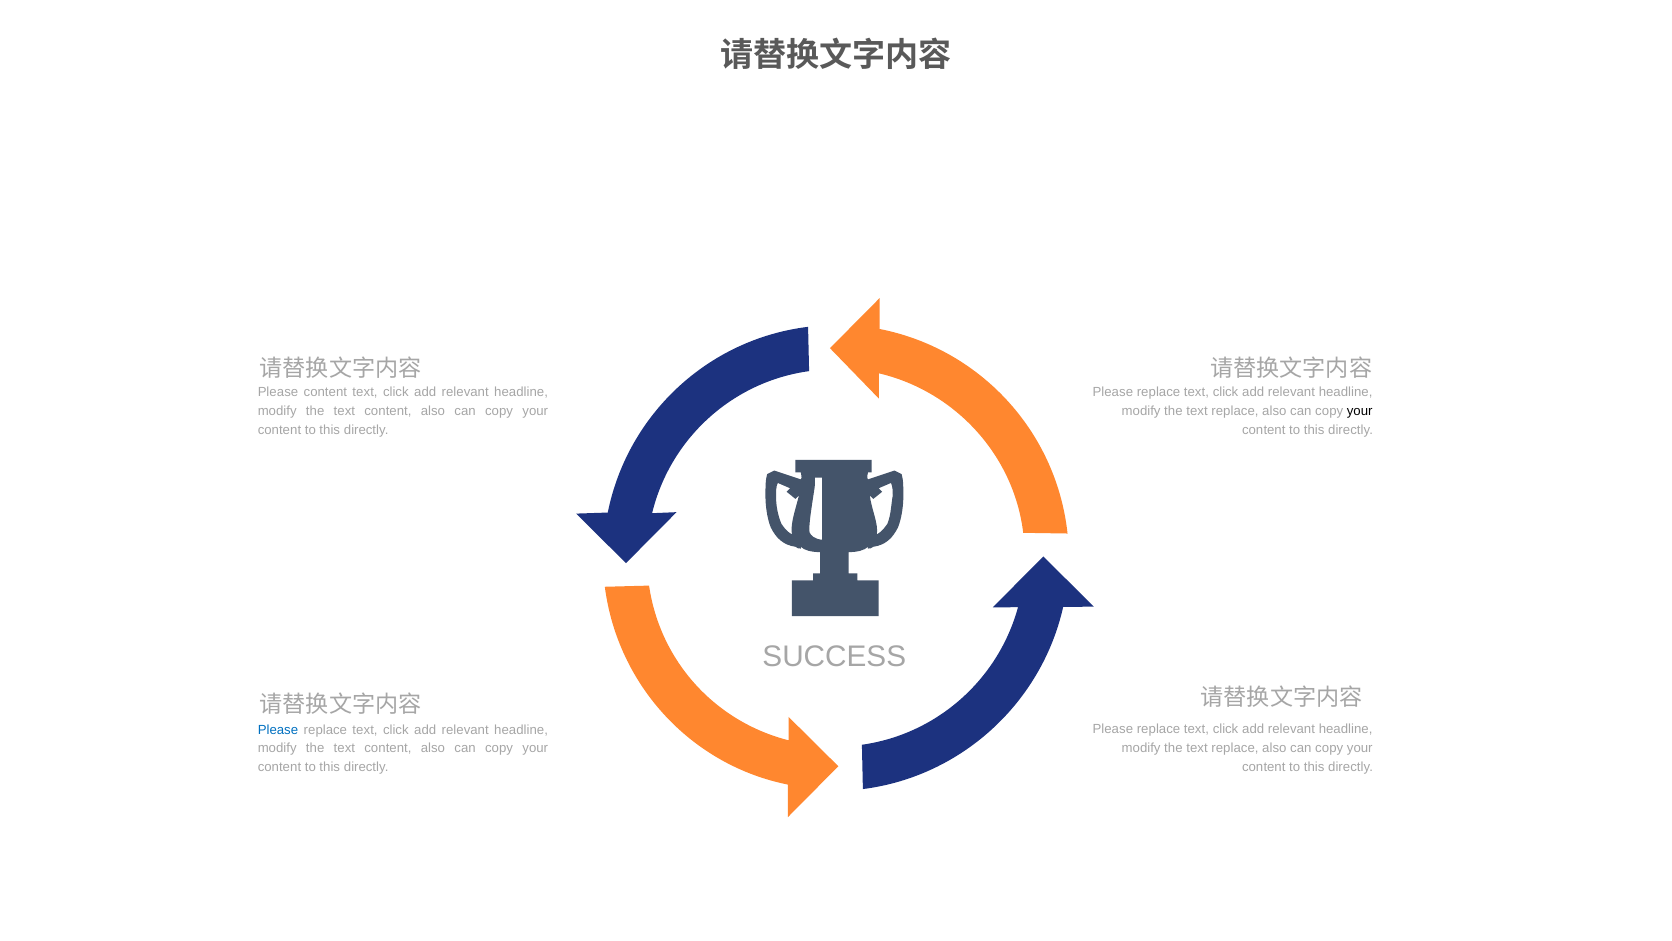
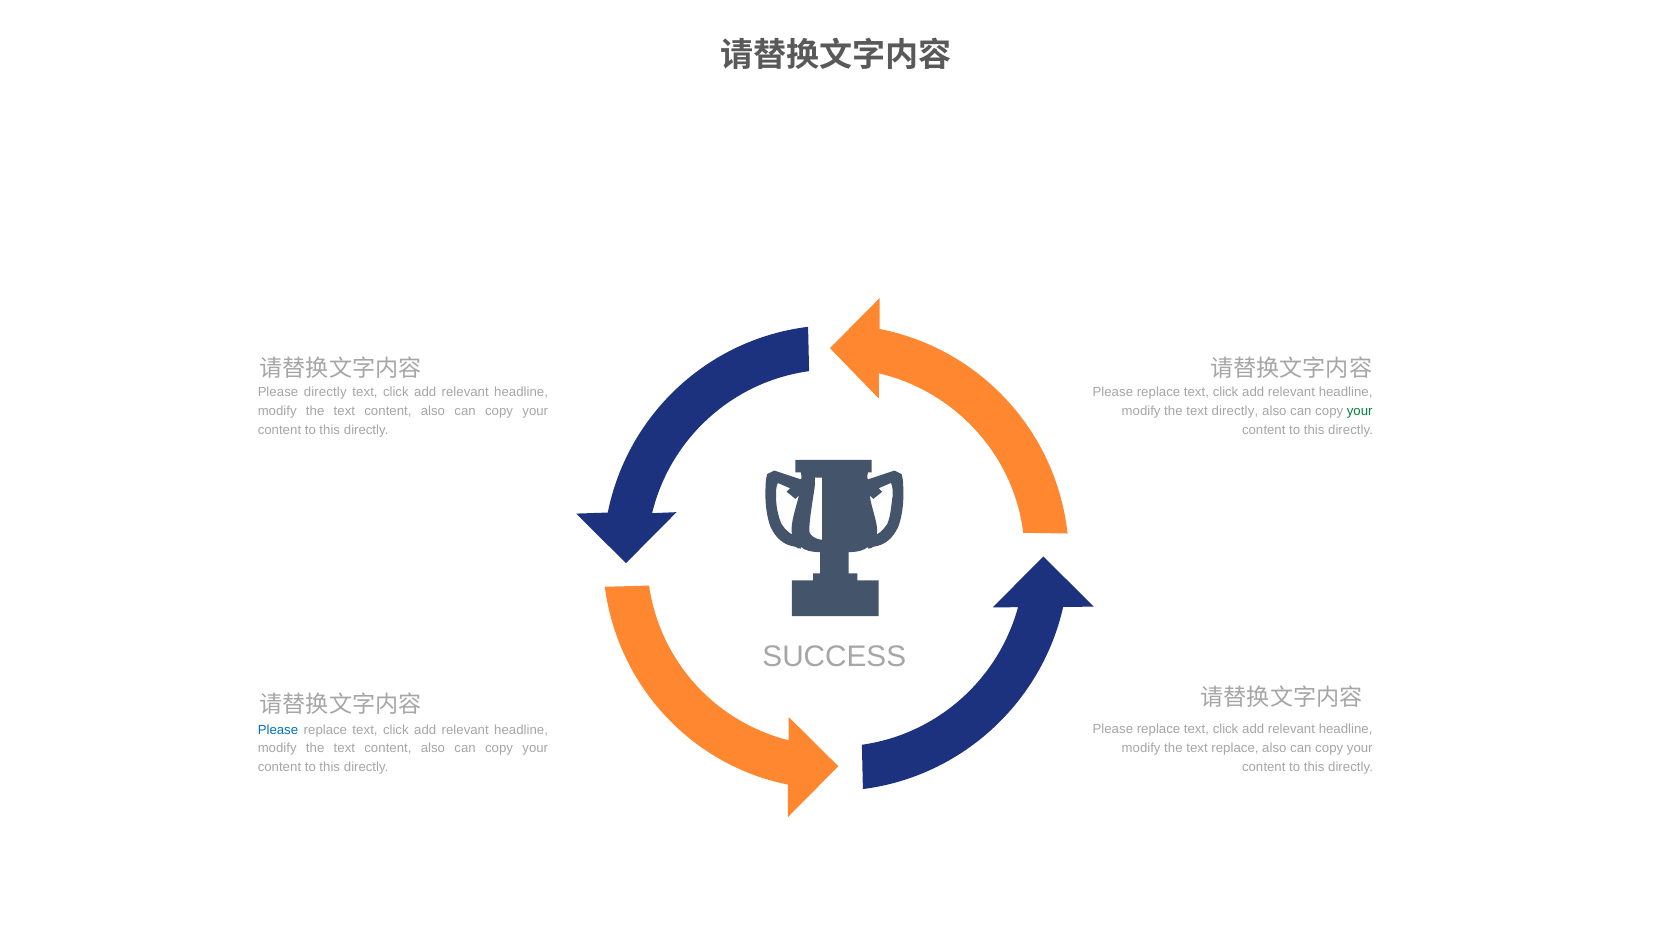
Please content: content -> directly
replace at (1235, 411): replace -> directly
your at (1360, 411) colour: black -> green
